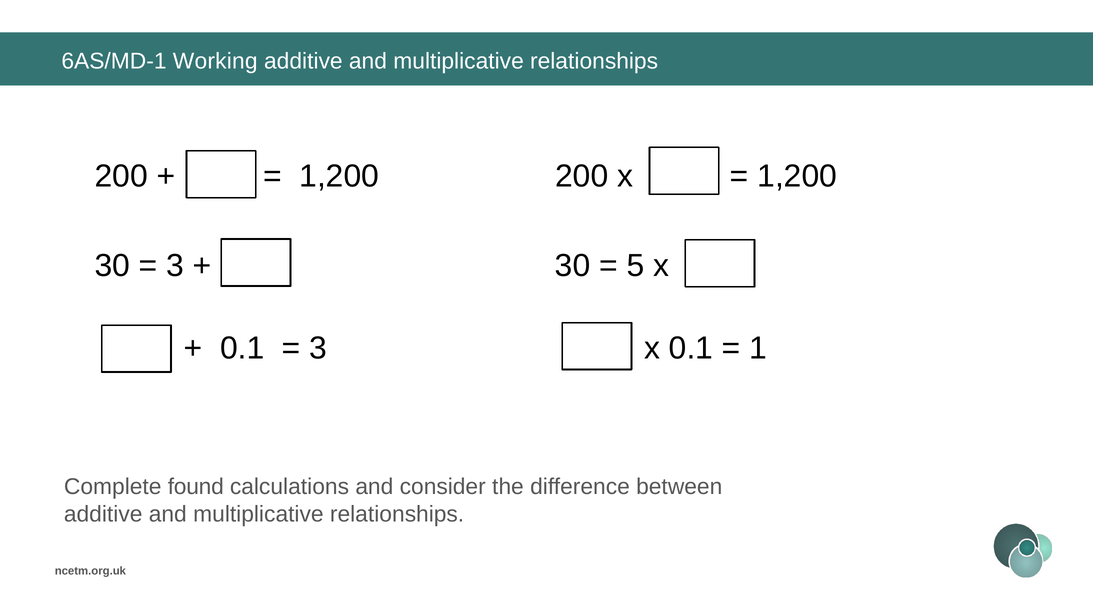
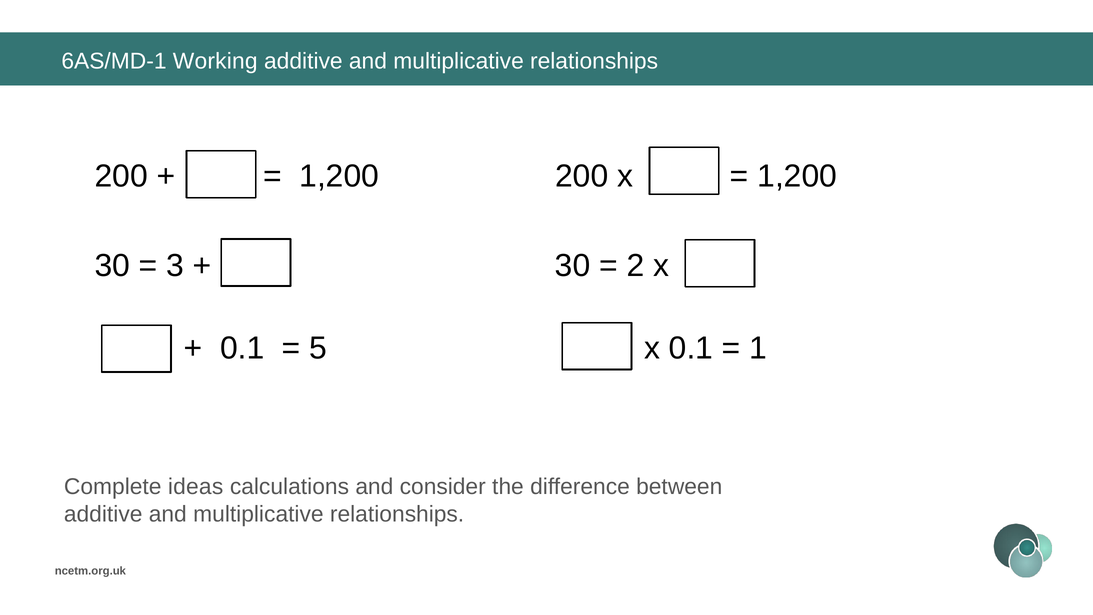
5: 5 -> 2
3 at (318, 348): 3 -> 5
found: found -> ideas
